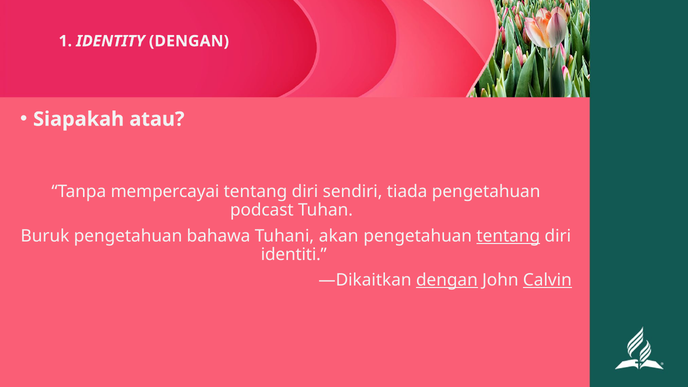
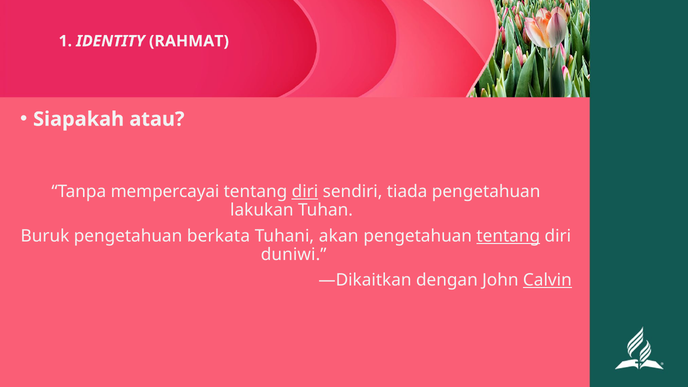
IDENTITY DENGAN: DENGAN -> RAHMAT
diri at (305, 192) underline: none -> present
podcast: podcast -> lakukan
bahawa: bahawa -> berkata
identiti: identiti -> duniwi
dengan at (447, 280) underline: present -> none
